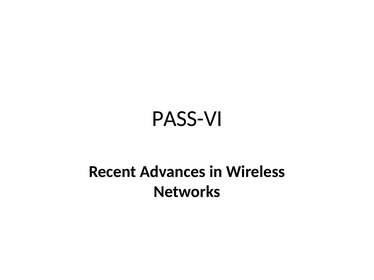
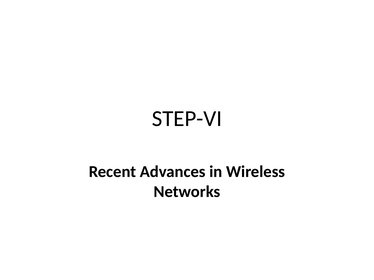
PASS-VI: PASS-VI -> STEP-VI
